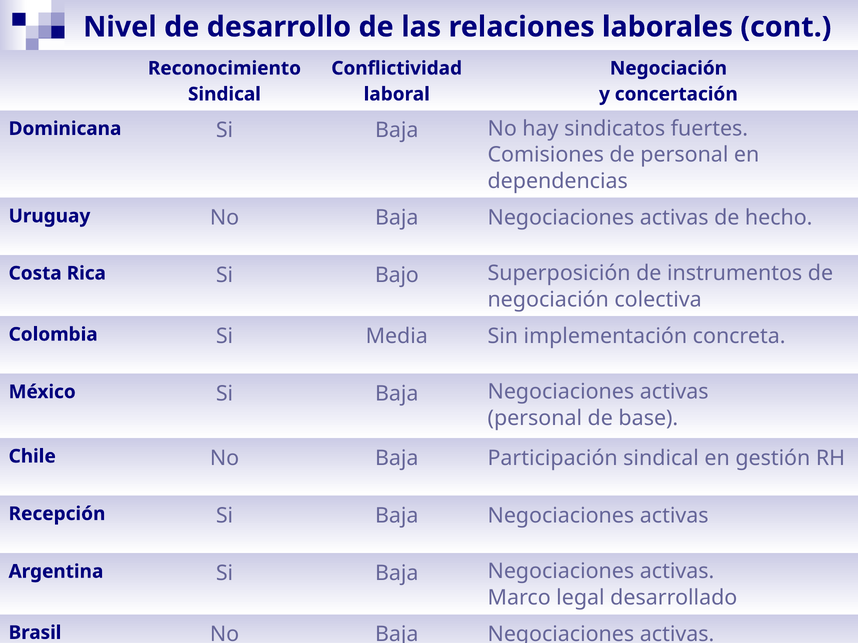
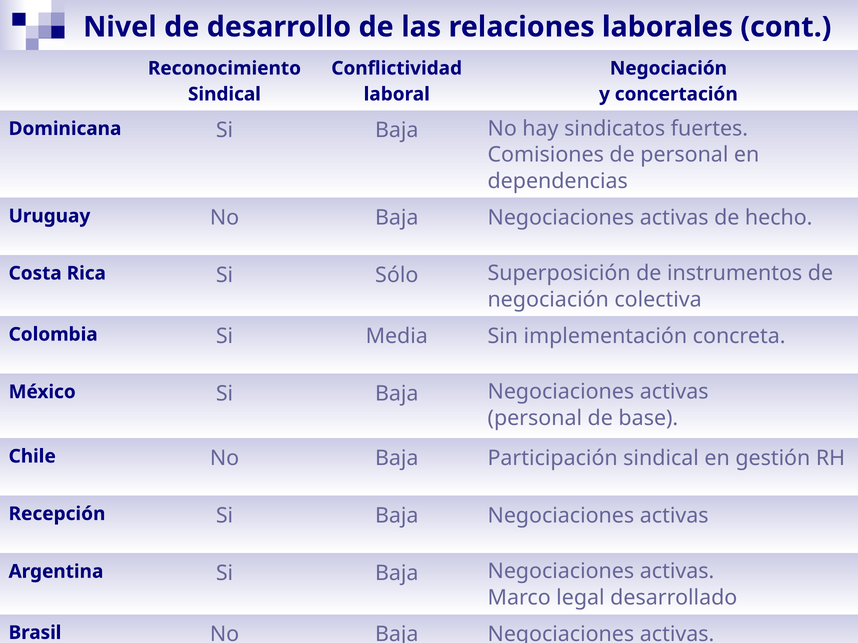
Bajo: Bajo -> Sólo
